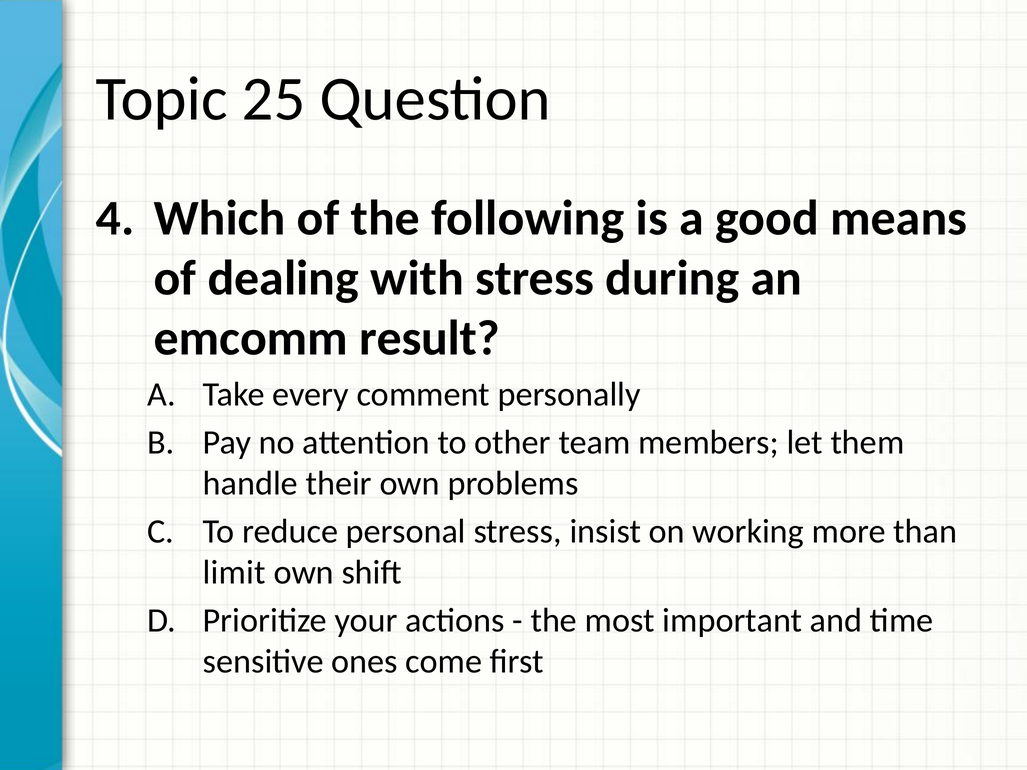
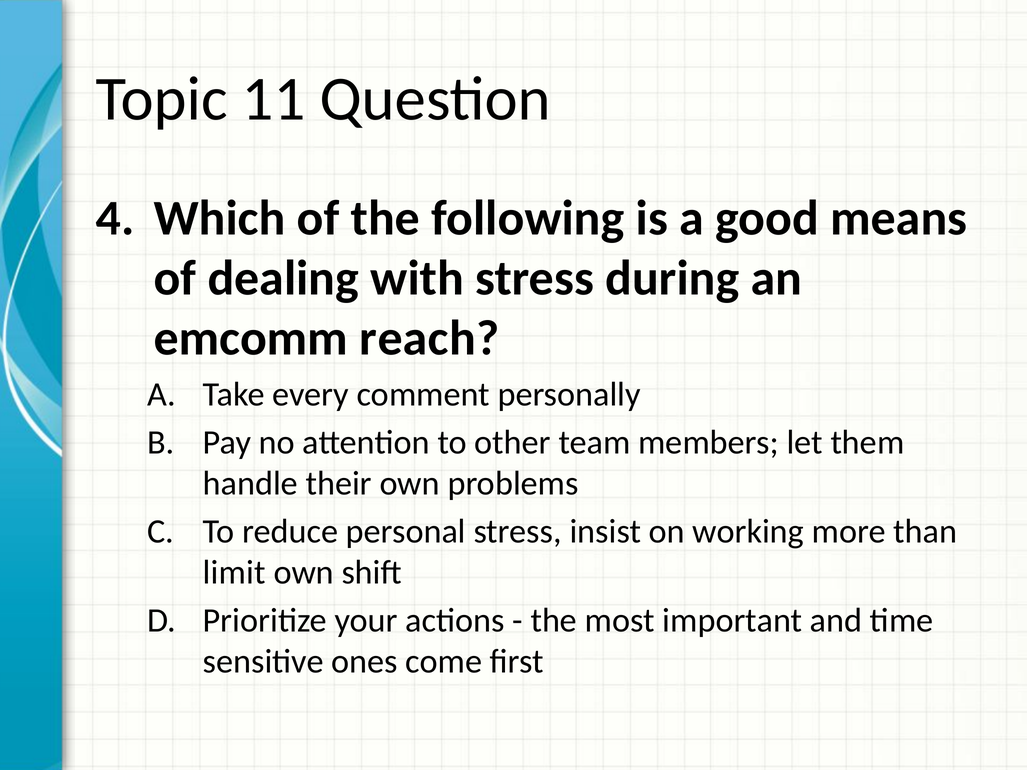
25: 25 -> 11
result: result -> reach
